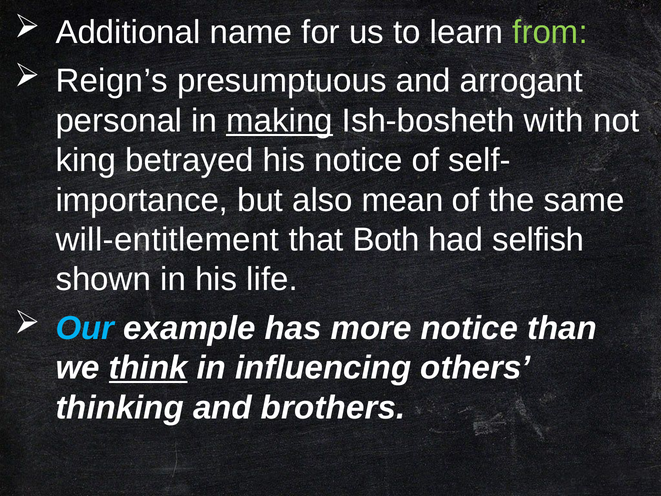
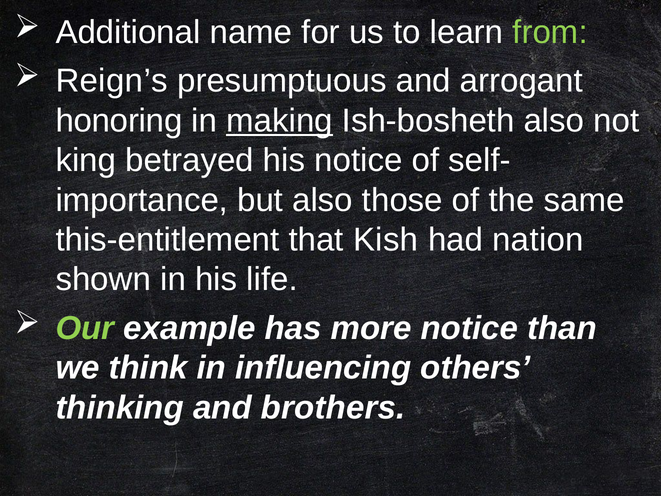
personal: personal -> honoring
Ish-bosheth with: with -> also
mean: mean -> those
will-entitlement: will-entitlement -> this-entitlement
Both: Both -> Kish
selfish: selfish -> nation
Our colour: light blue -> light green
think underline: present -> none
